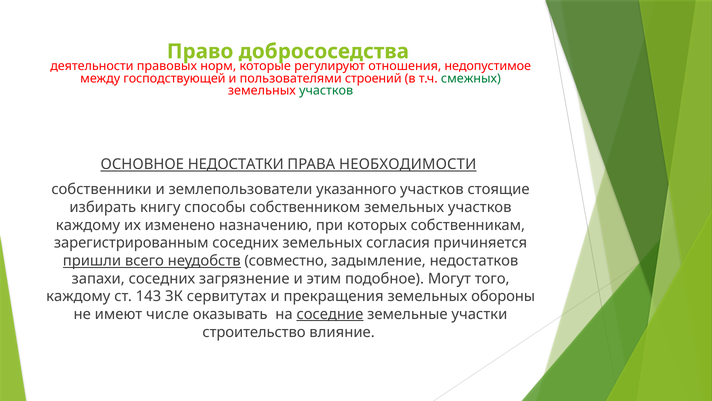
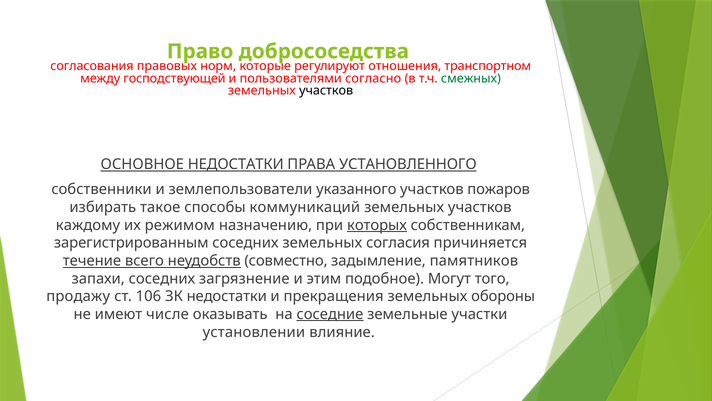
деятельности: деятельности -> согласования
недопустимое: недопустимое -> транспортном
строений: строений -> согласно
участков at (326, 90) colour: green -> black
НЕОБХОДИМОСТИ: НЕОБХОДИМОСТИ -> УСТАНОВЛЕННОГО
стоящие: стоящие -> пожаров
книгу: книгу -> такое
собственником: собственником -> коммуникаций
изменено: изменено -> режимом
которых underline: none -> present
пришли: пришли -> течение
недостатков: недостатков -> памятников
каждому at (78, 296): каждому -> продажу
143: 143 -> 106
ЗК сервитутах: сервитутах -> недостатки
строительство: строительство -> установлении
